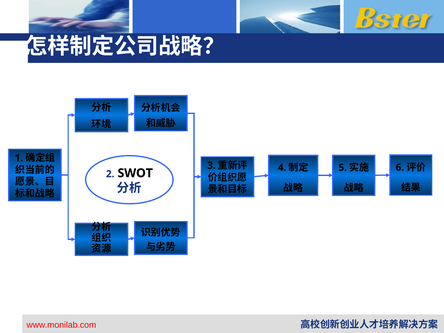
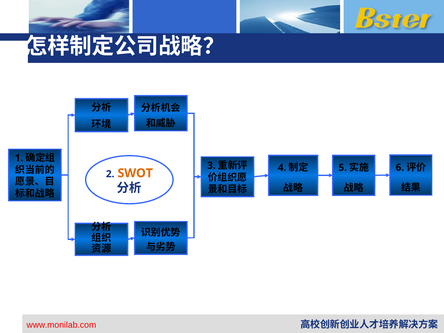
SWOT colour: black -> orange
